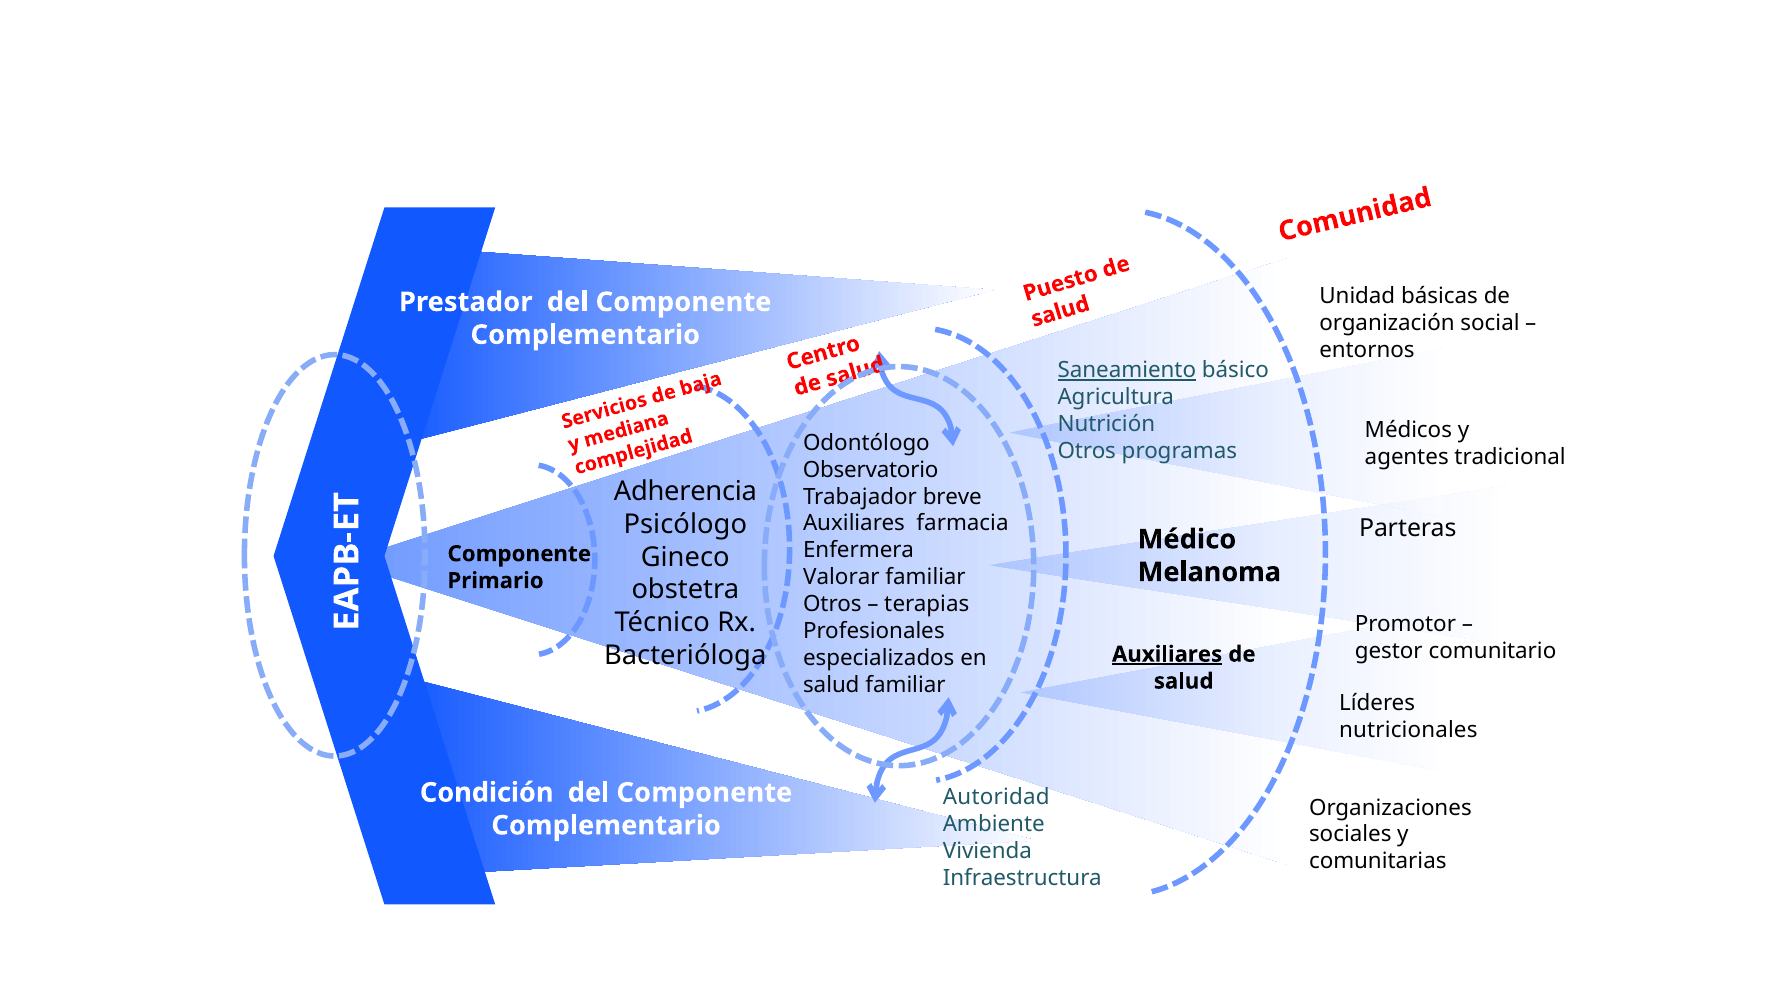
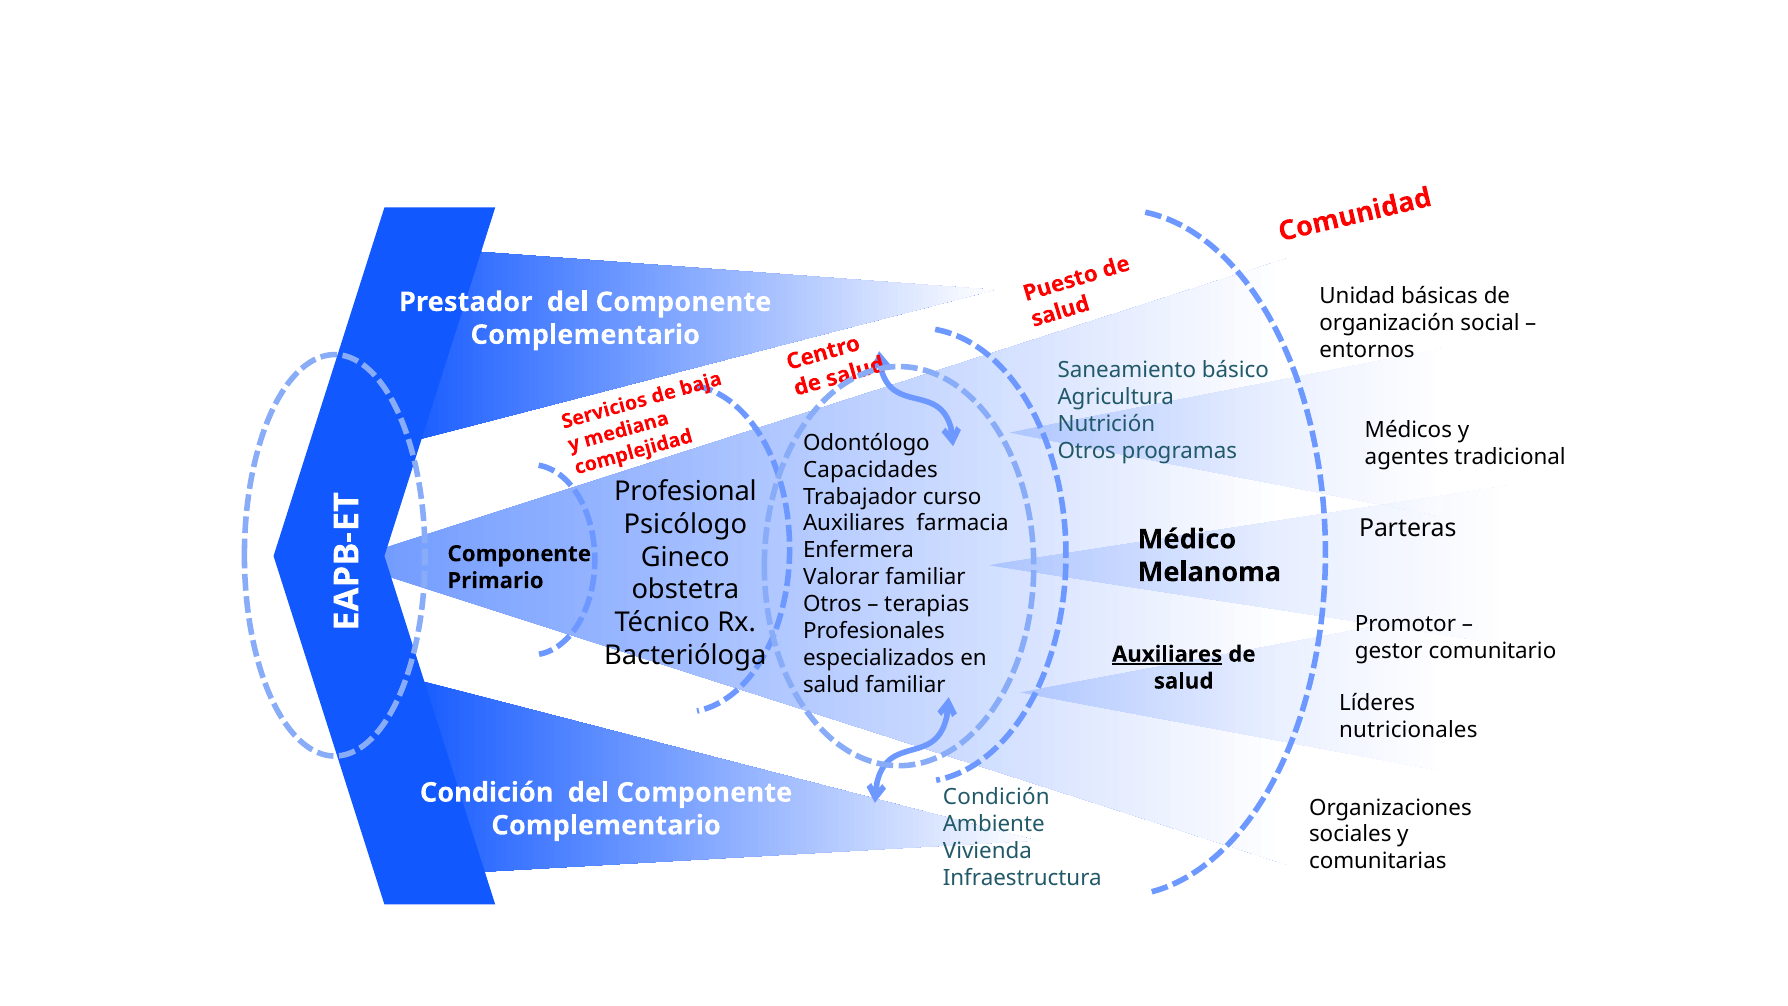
Saneamiento underline: present -> none
Observatorio: Observatorio -> Capacidades
Adherencia: Adherencia -> Profesional
breve: breve -> curso
Autoridad at (996, 797): Autoridad -> Condición
